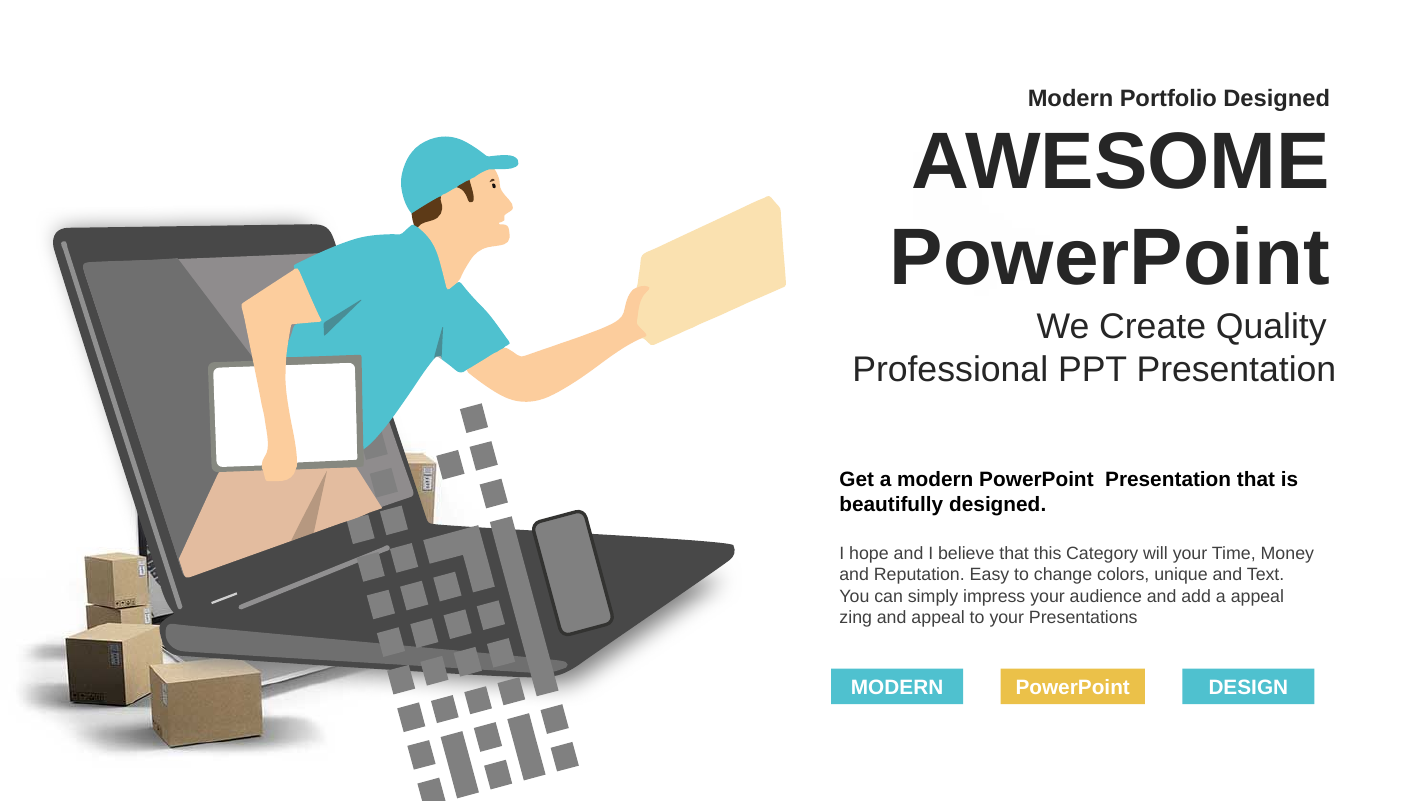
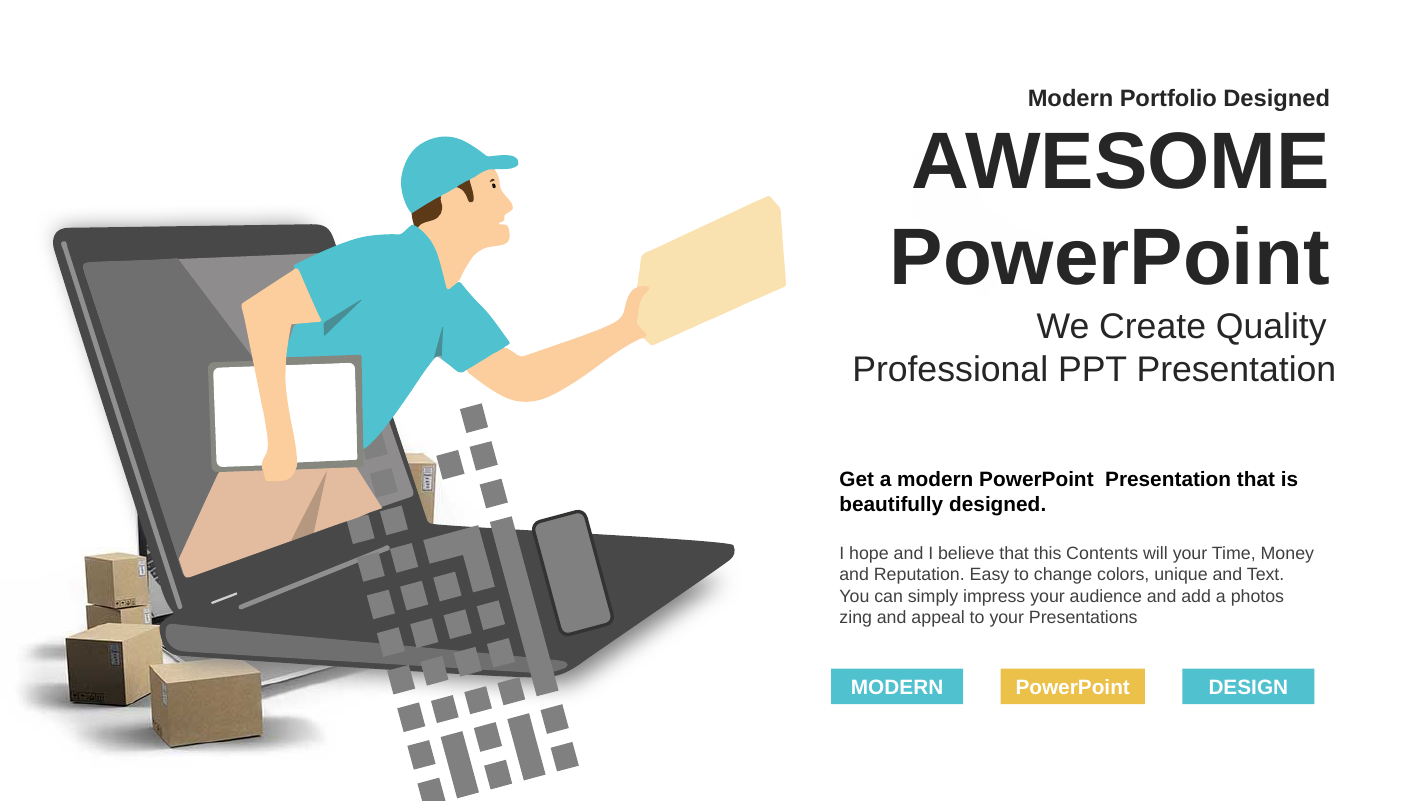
Category: Category -> Contents
a appeal: appeal -> photos
